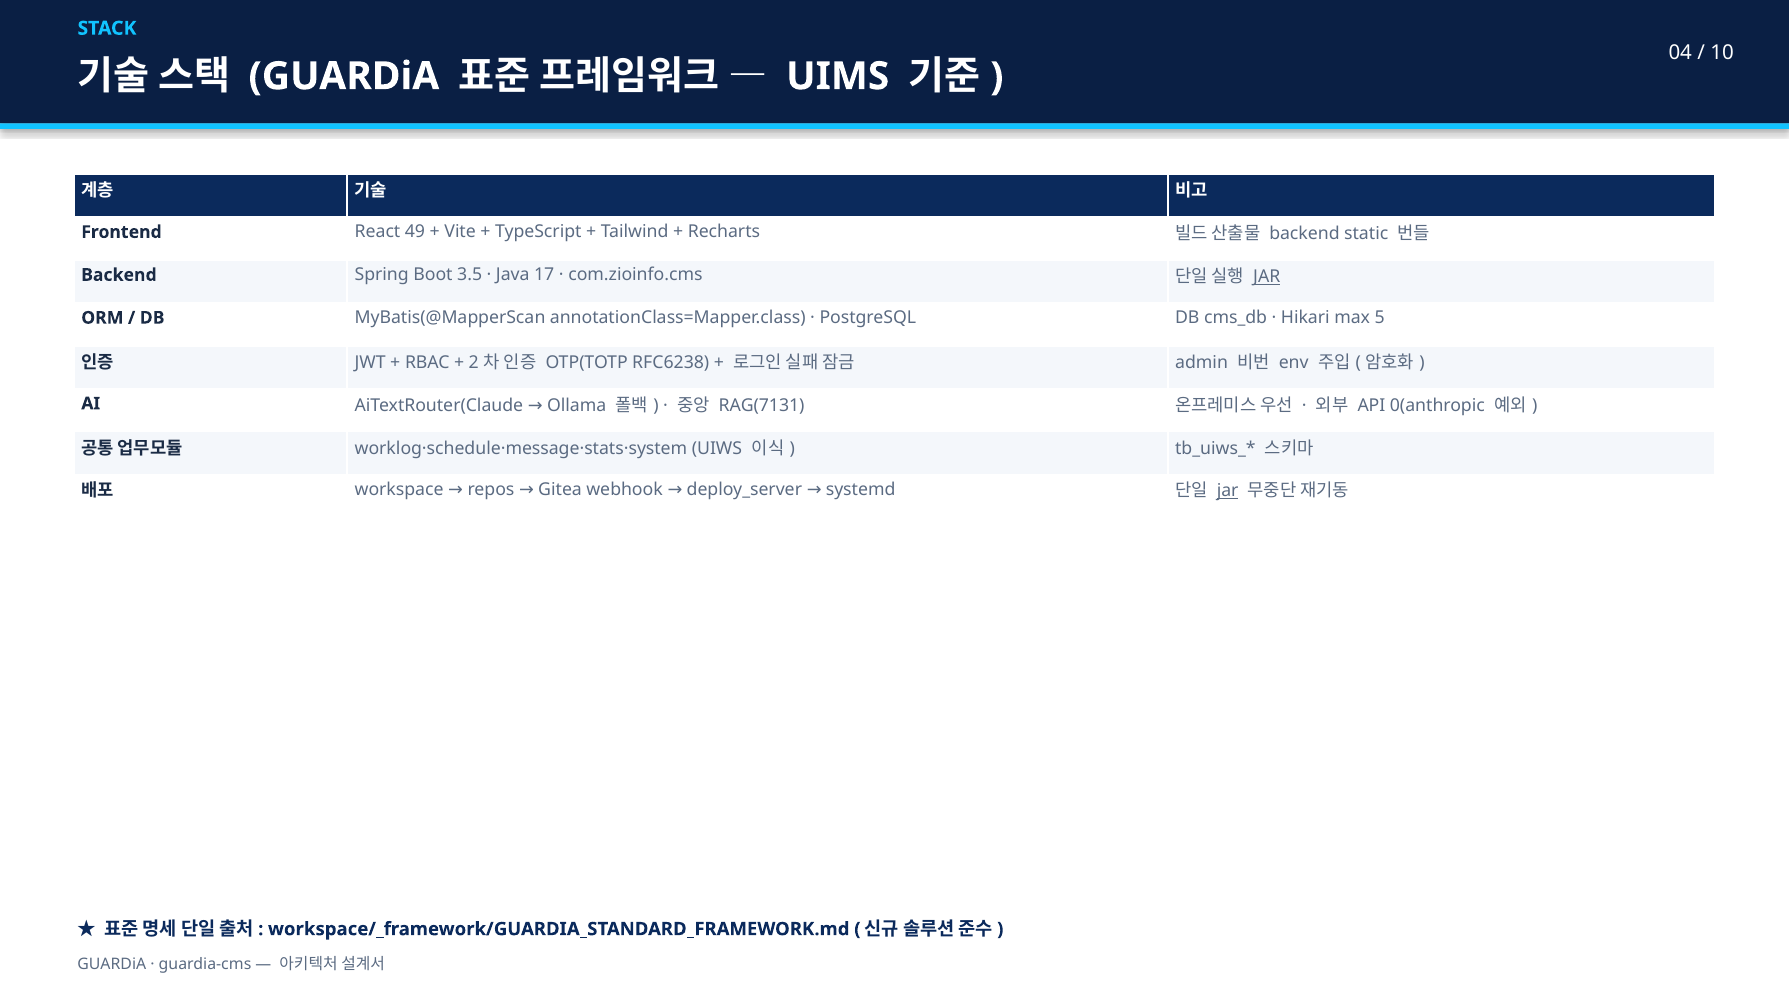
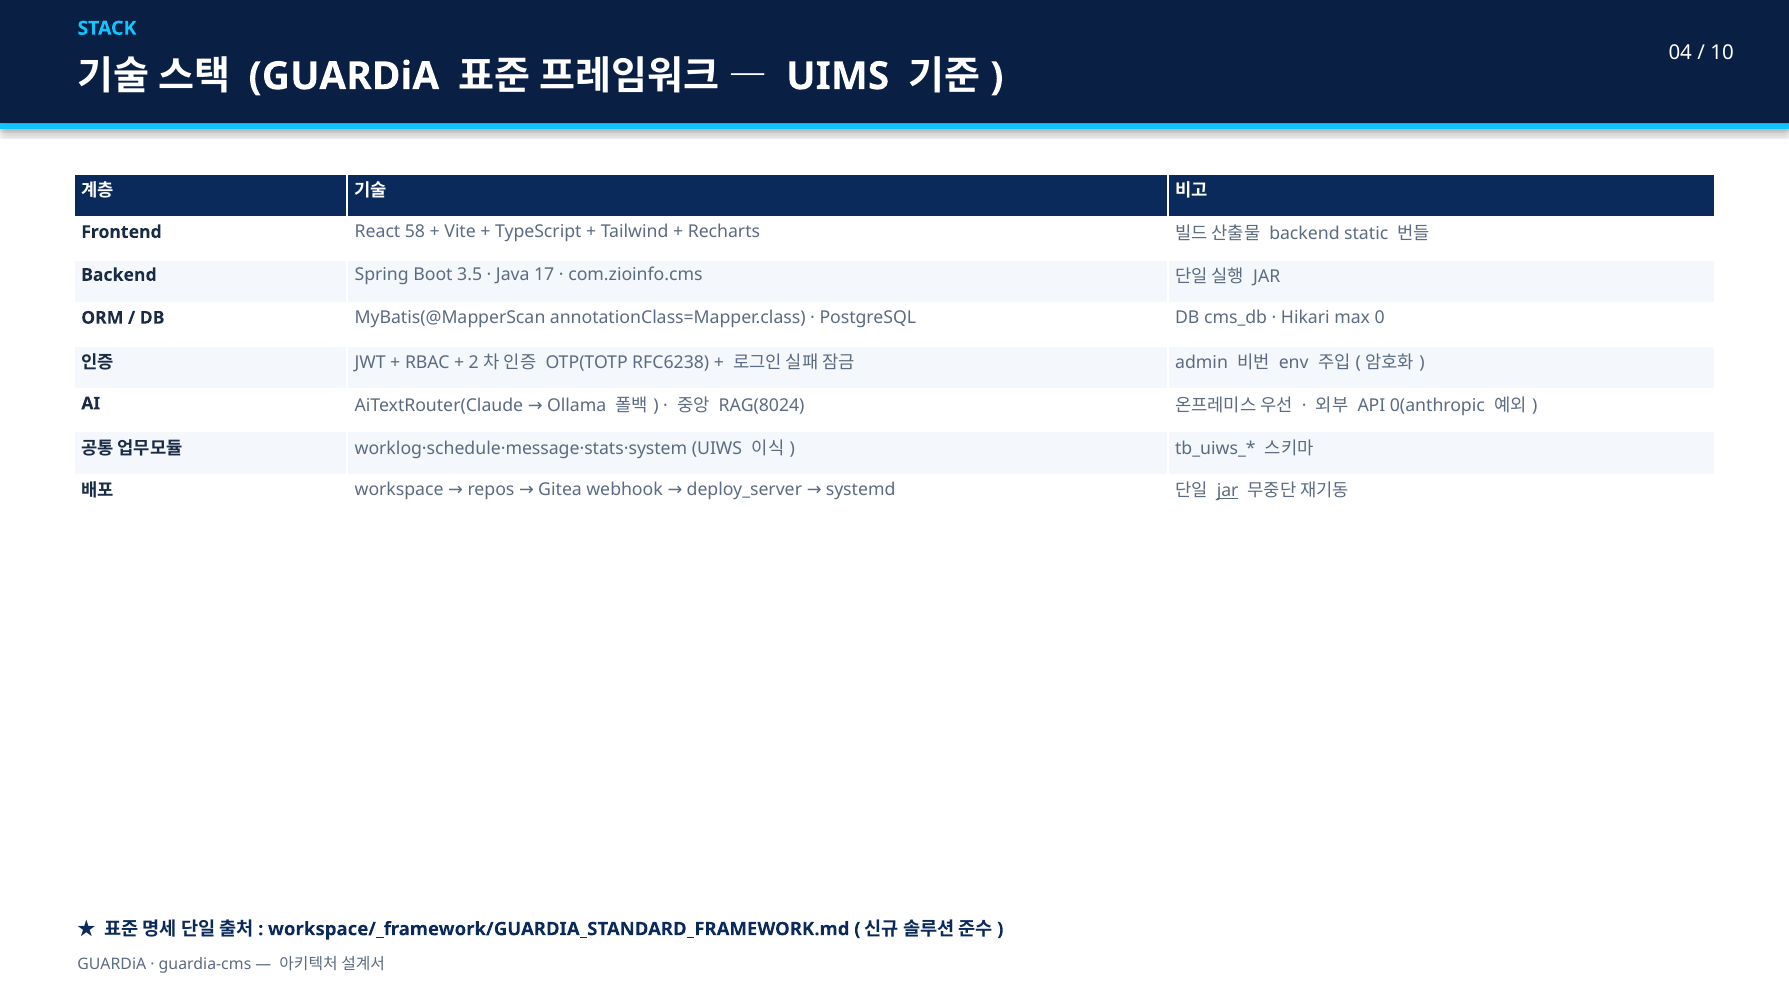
49: 49 -> 58
JAR at (1267, 277) underline: present -> none
5: 5 -> 0
RAG(7131: RAG(7131 -> RAG(8024
